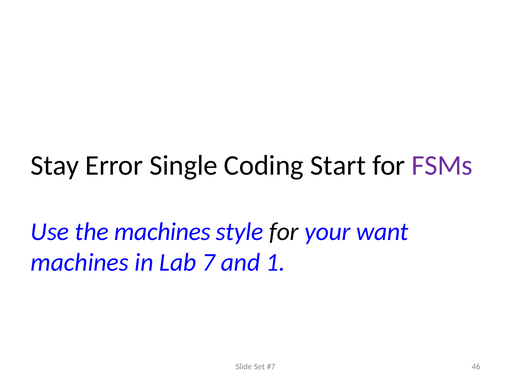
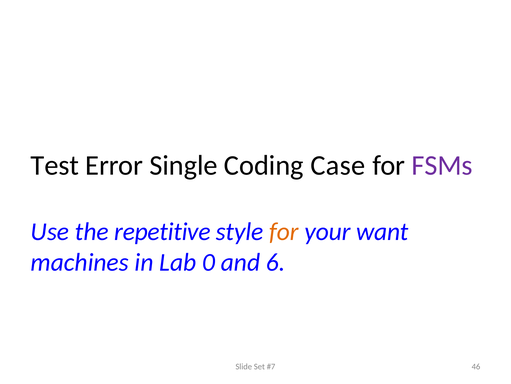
Stay: Stay -> Test
Start: Start -> Case
the machines: machines -> repetitive
for at (284, 231) colour: black -> orange
7: 7 -> 0
1: 1 -> 6
